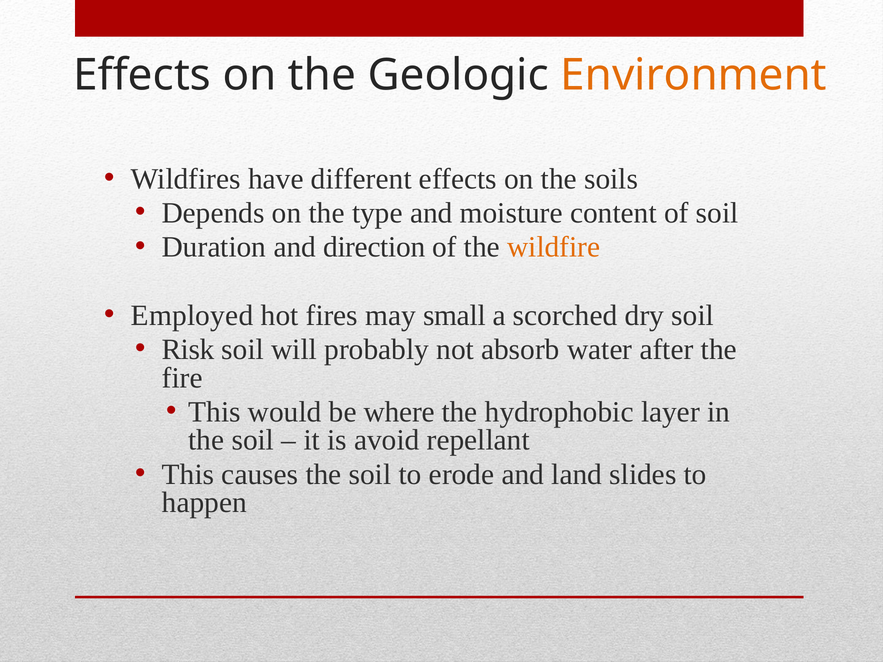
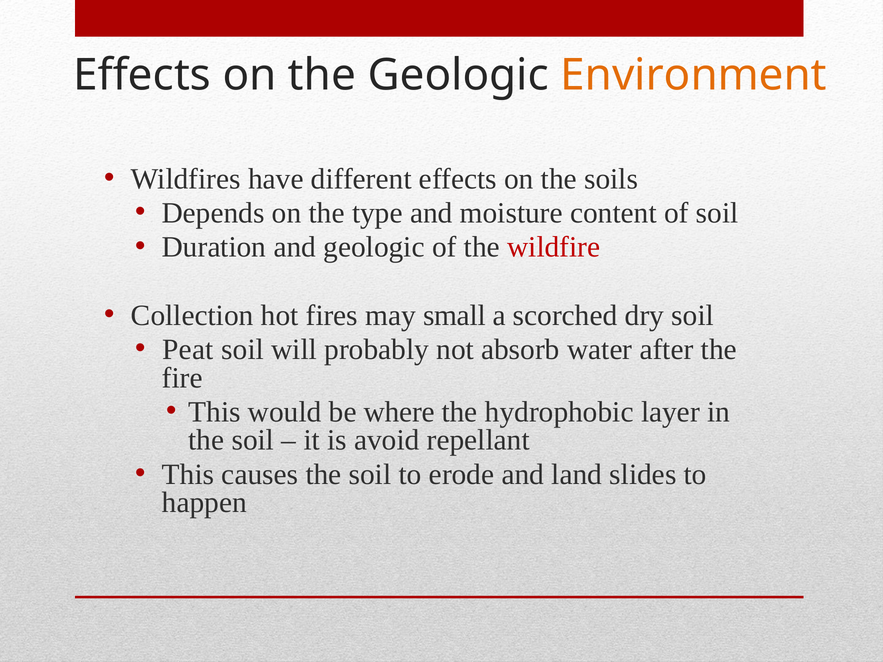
and direction: direction -> geologic
wildfire colour: orange -> red
Employed: Employed -> Collection
Risk: Risk -> Peat
